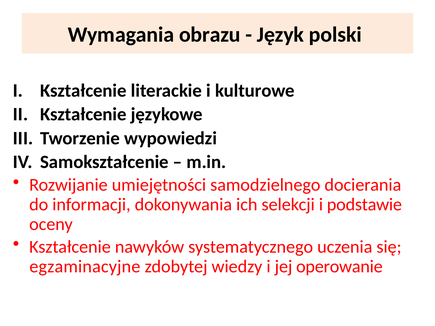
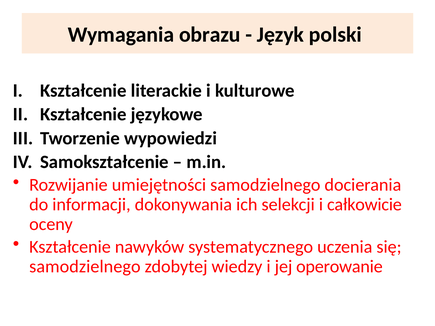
podstawie: podstawie -> całkowicie
egzaminacyjne at (85, 267): egzaminacyjne -> samodzielnego
